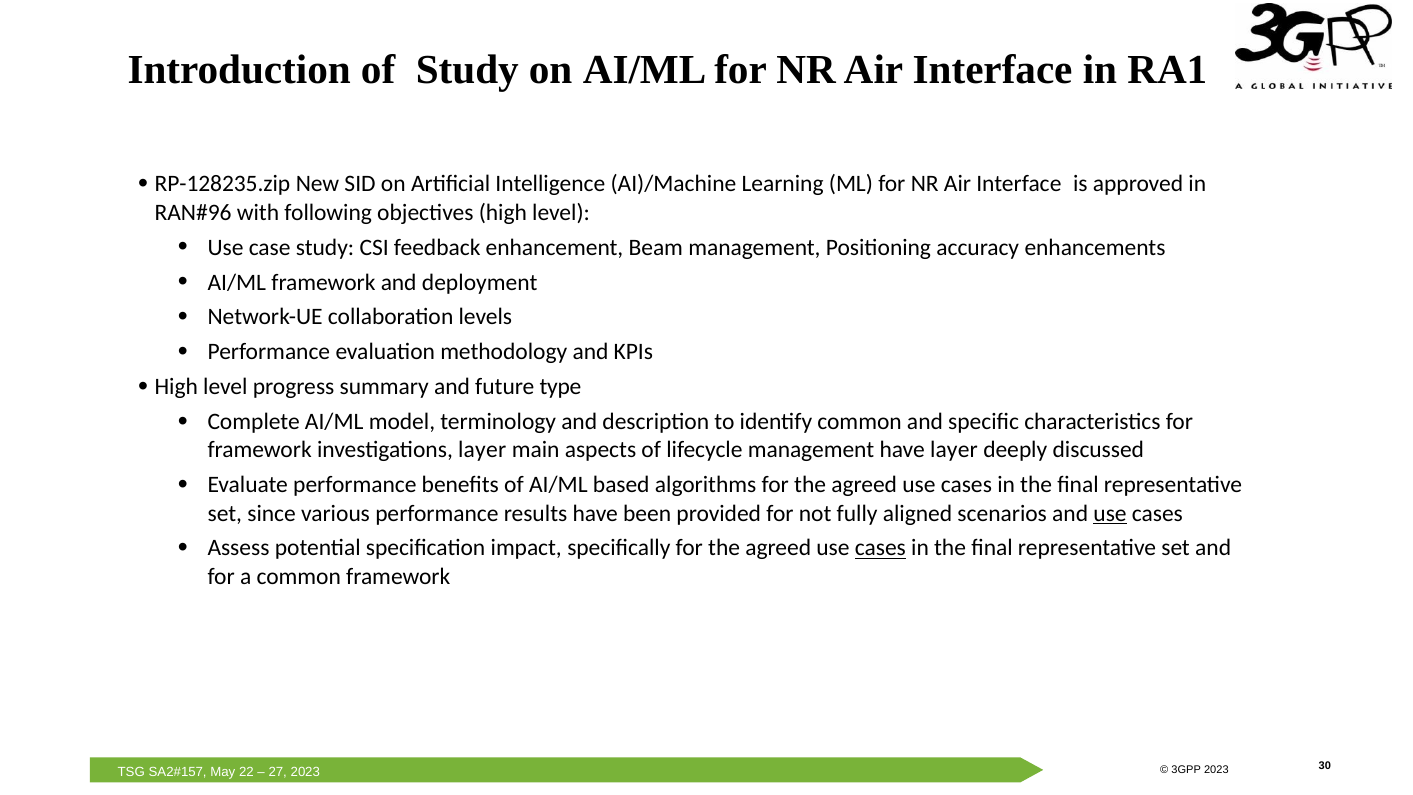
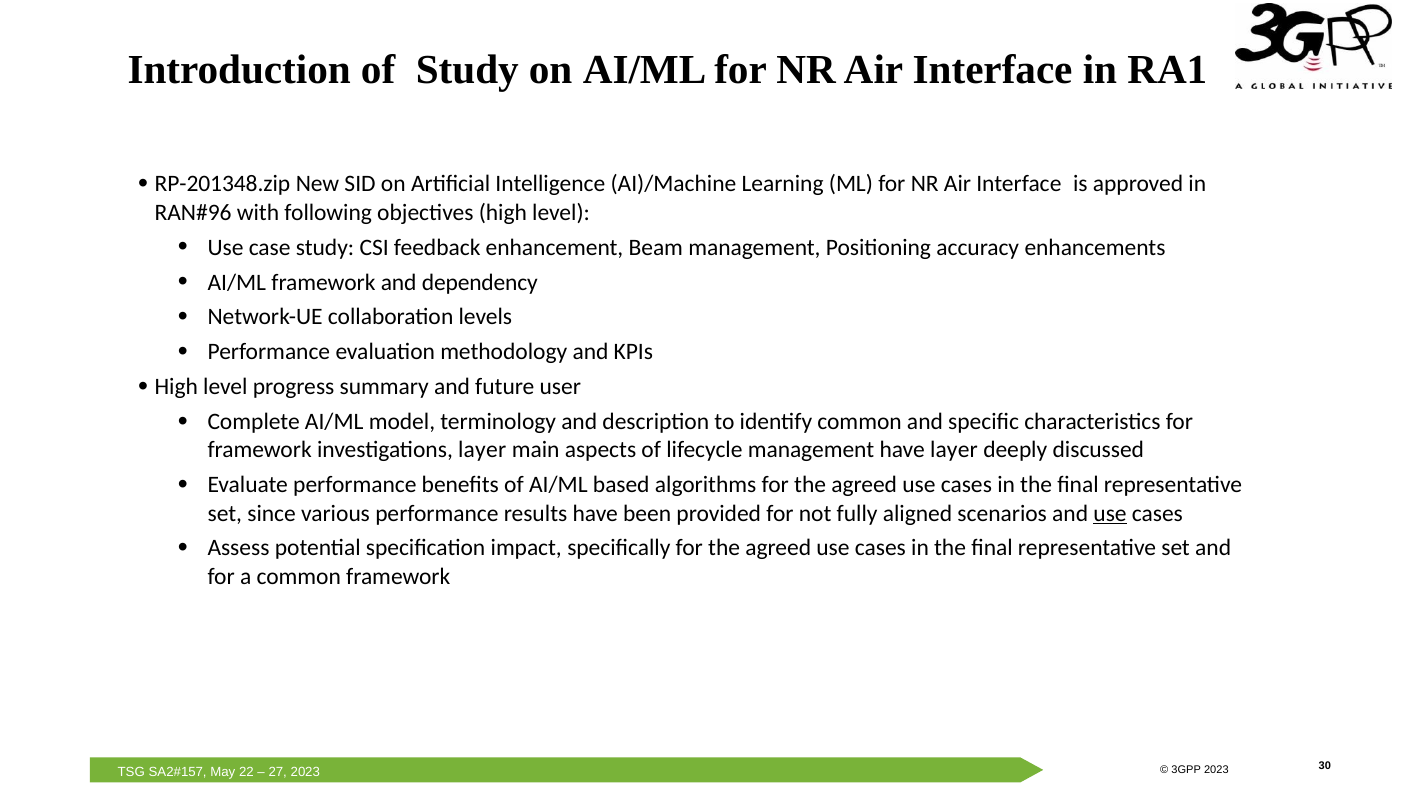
RP-128235.zip: RP-128235.zip -> RP-201348.zip
deployment: deployment -> dependency
type: type -> user
cases at (880, 548) underline: present -> none
